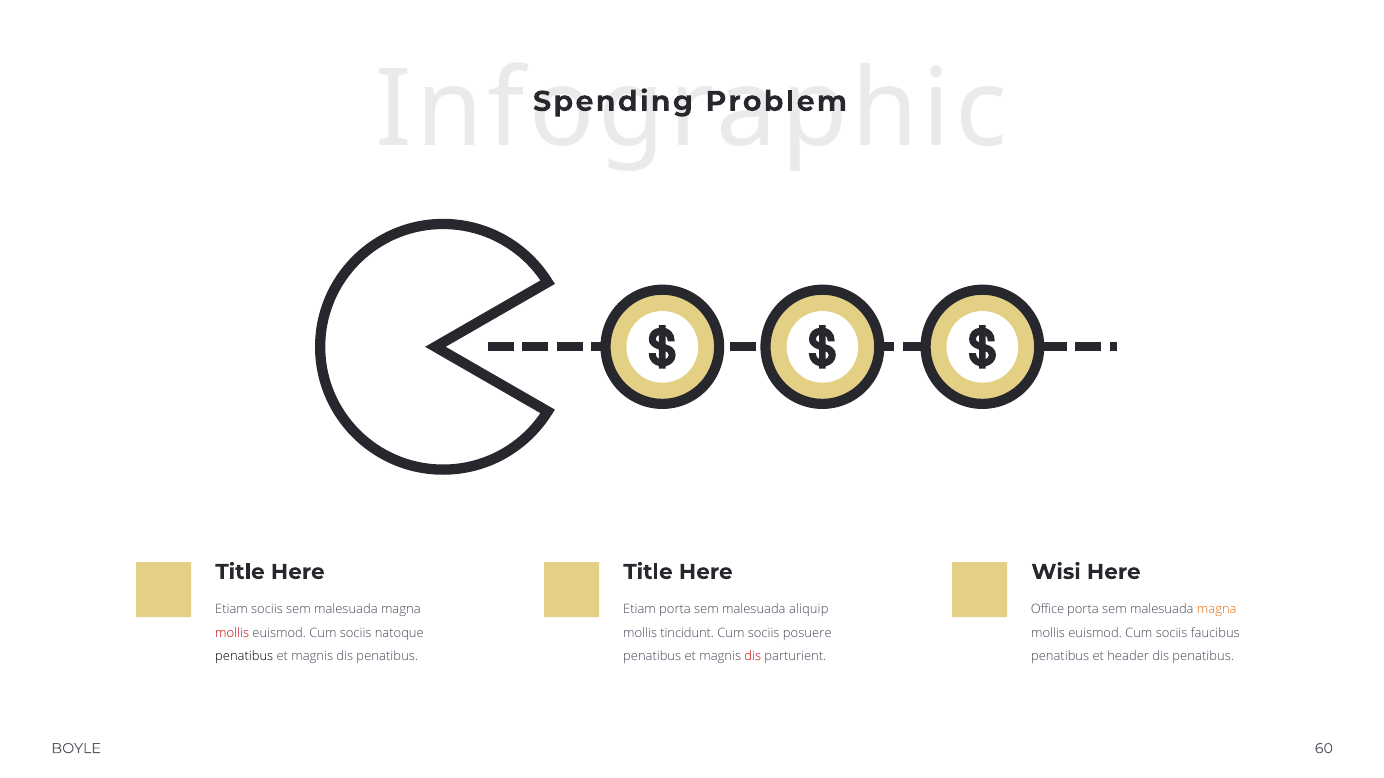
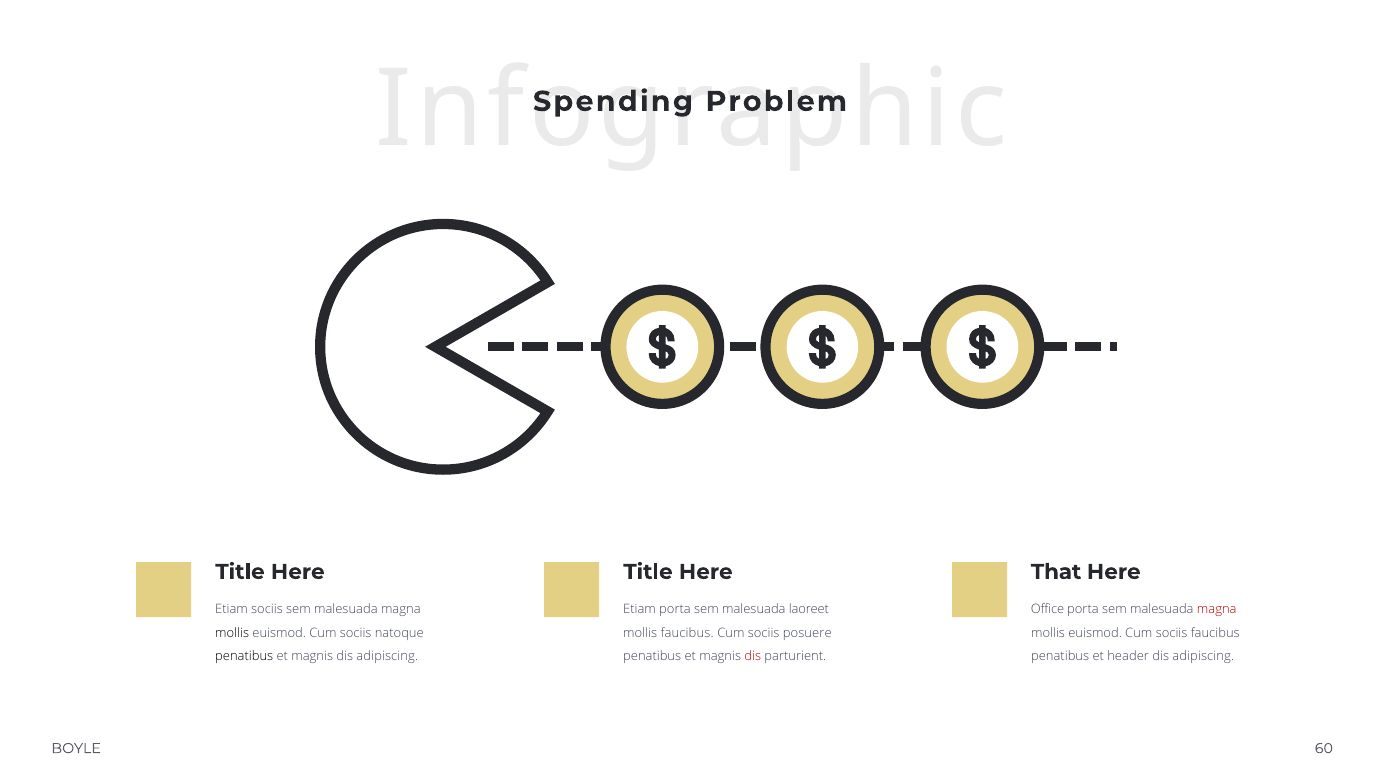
Wisi: Wisi -> That
aliquip: aliquip -> laoreet
magna at (1217, 610) colour: orange -> red
mollis at (232, 633) colour: red -> black
mollis tincidunt: tincidunt -> faucibus
magnis dis penatibus: penatibus -> adipiscing
penatibus at (1203, 657): penatibus -> adipiscing
